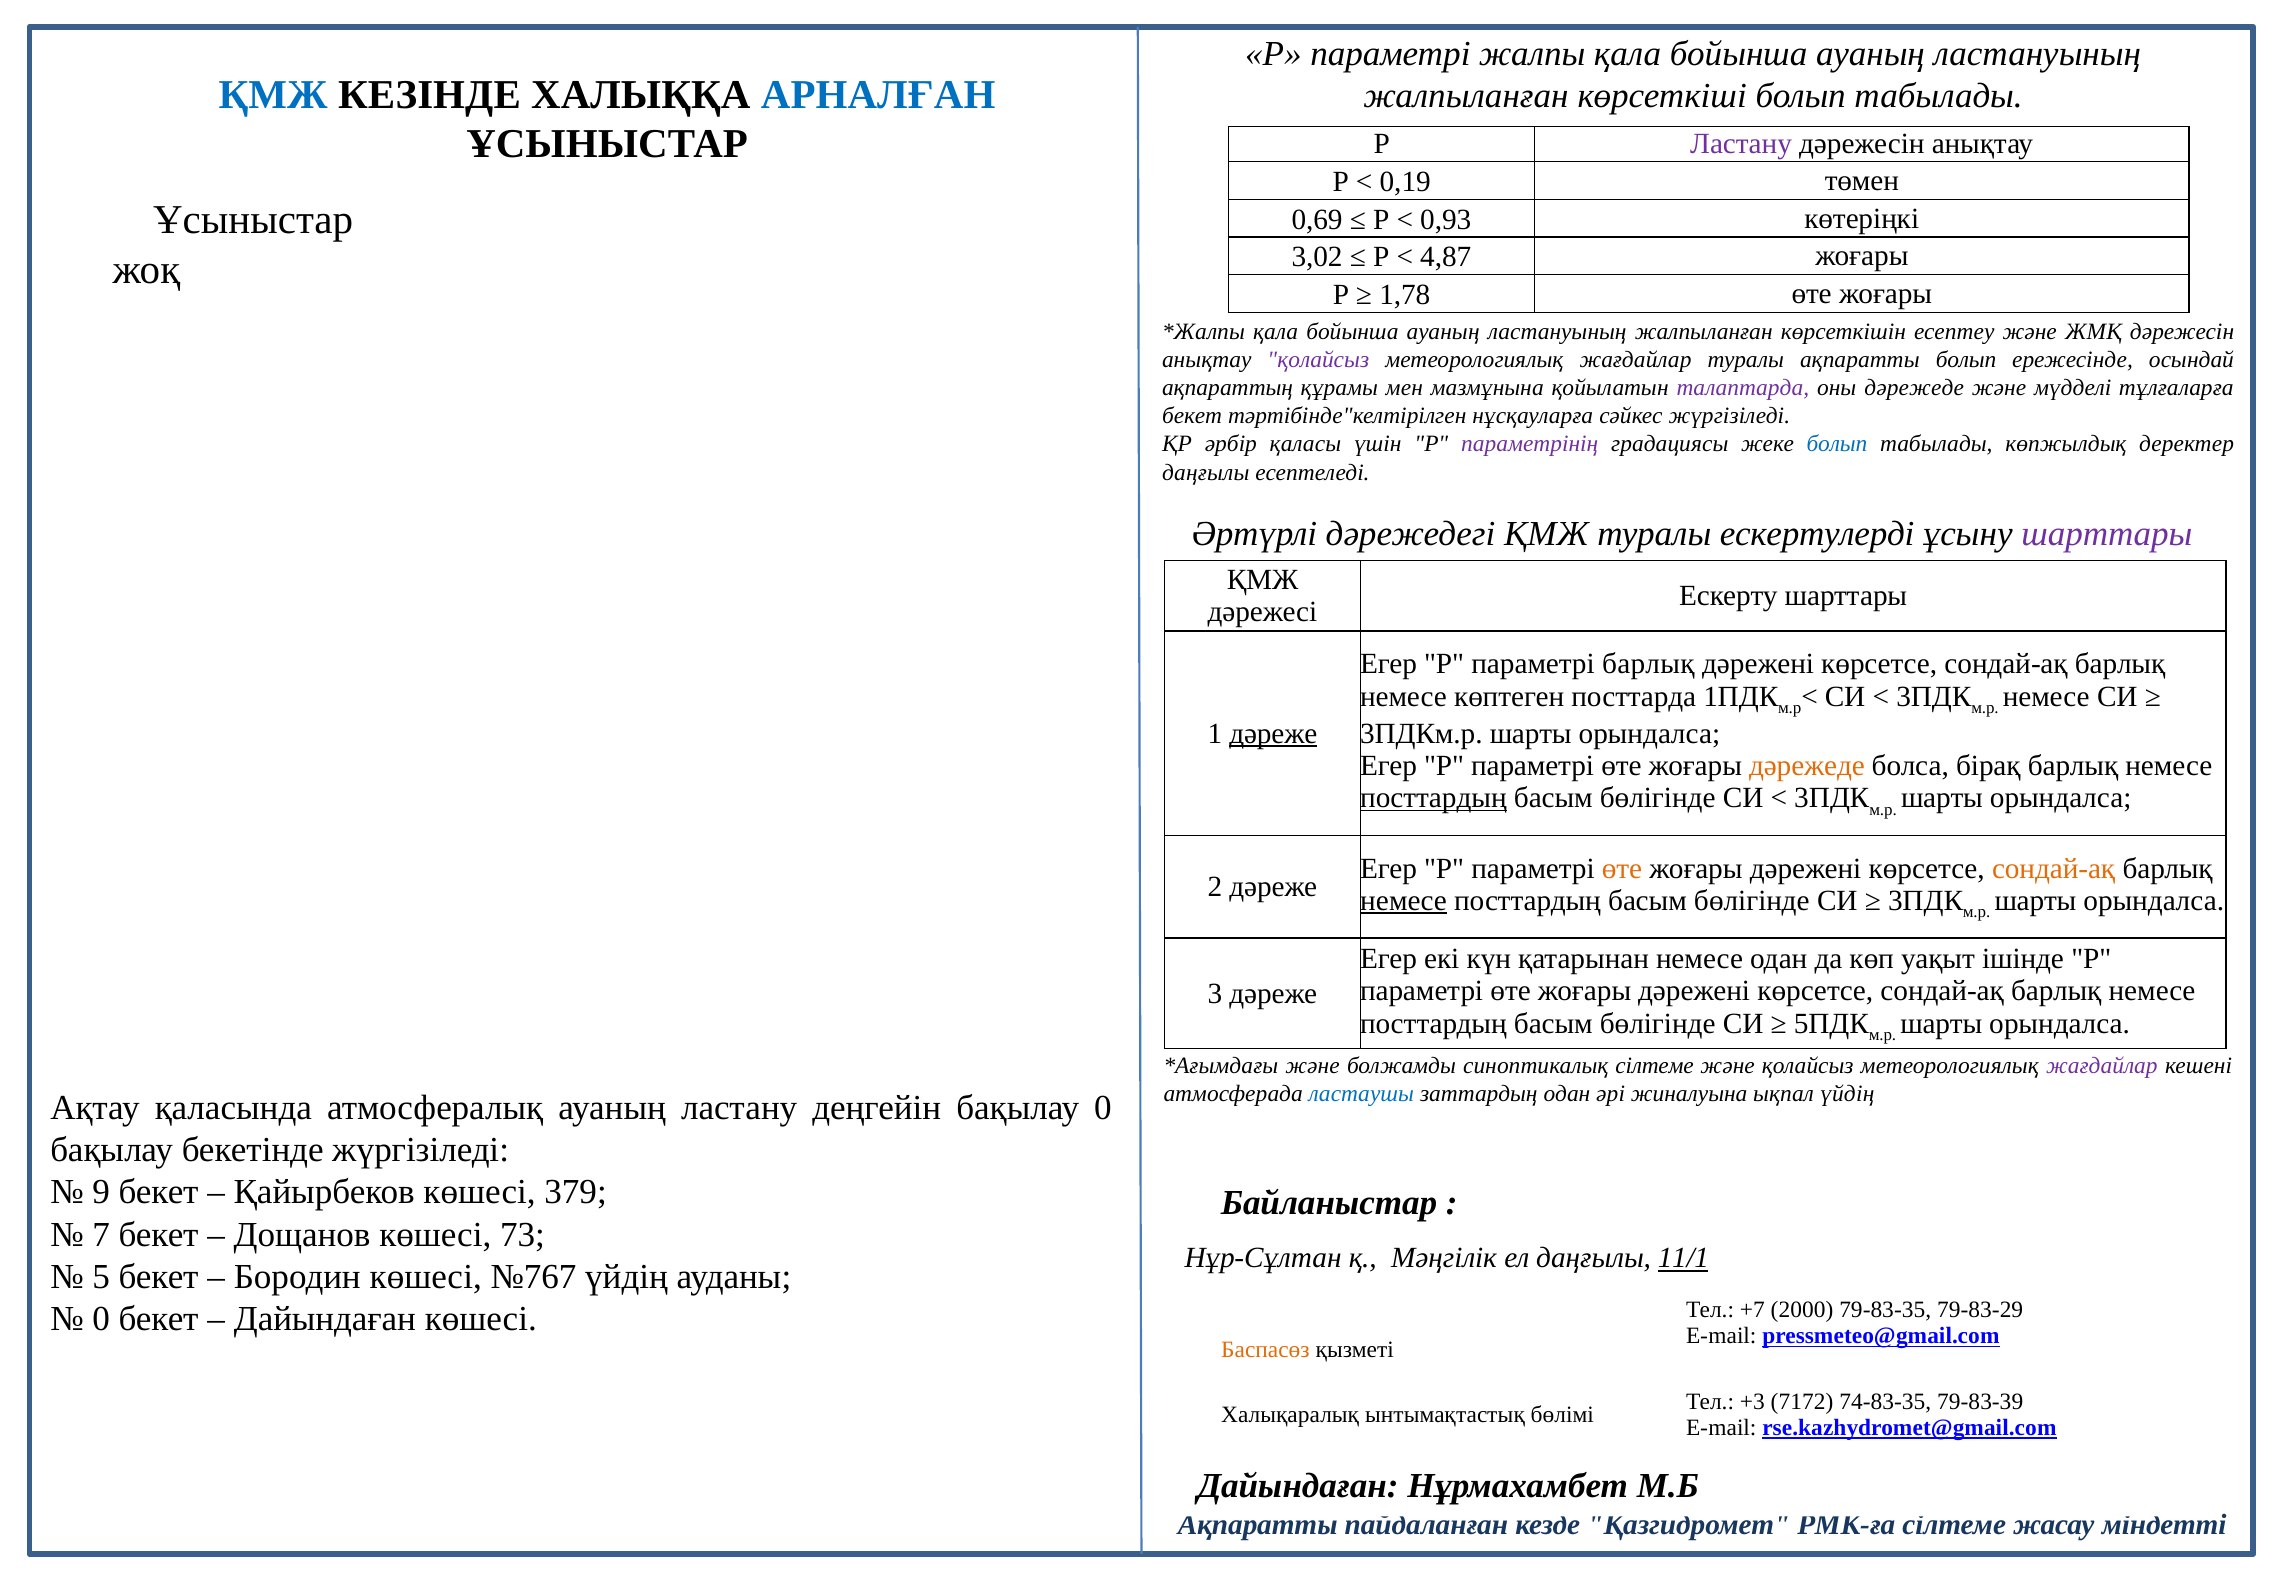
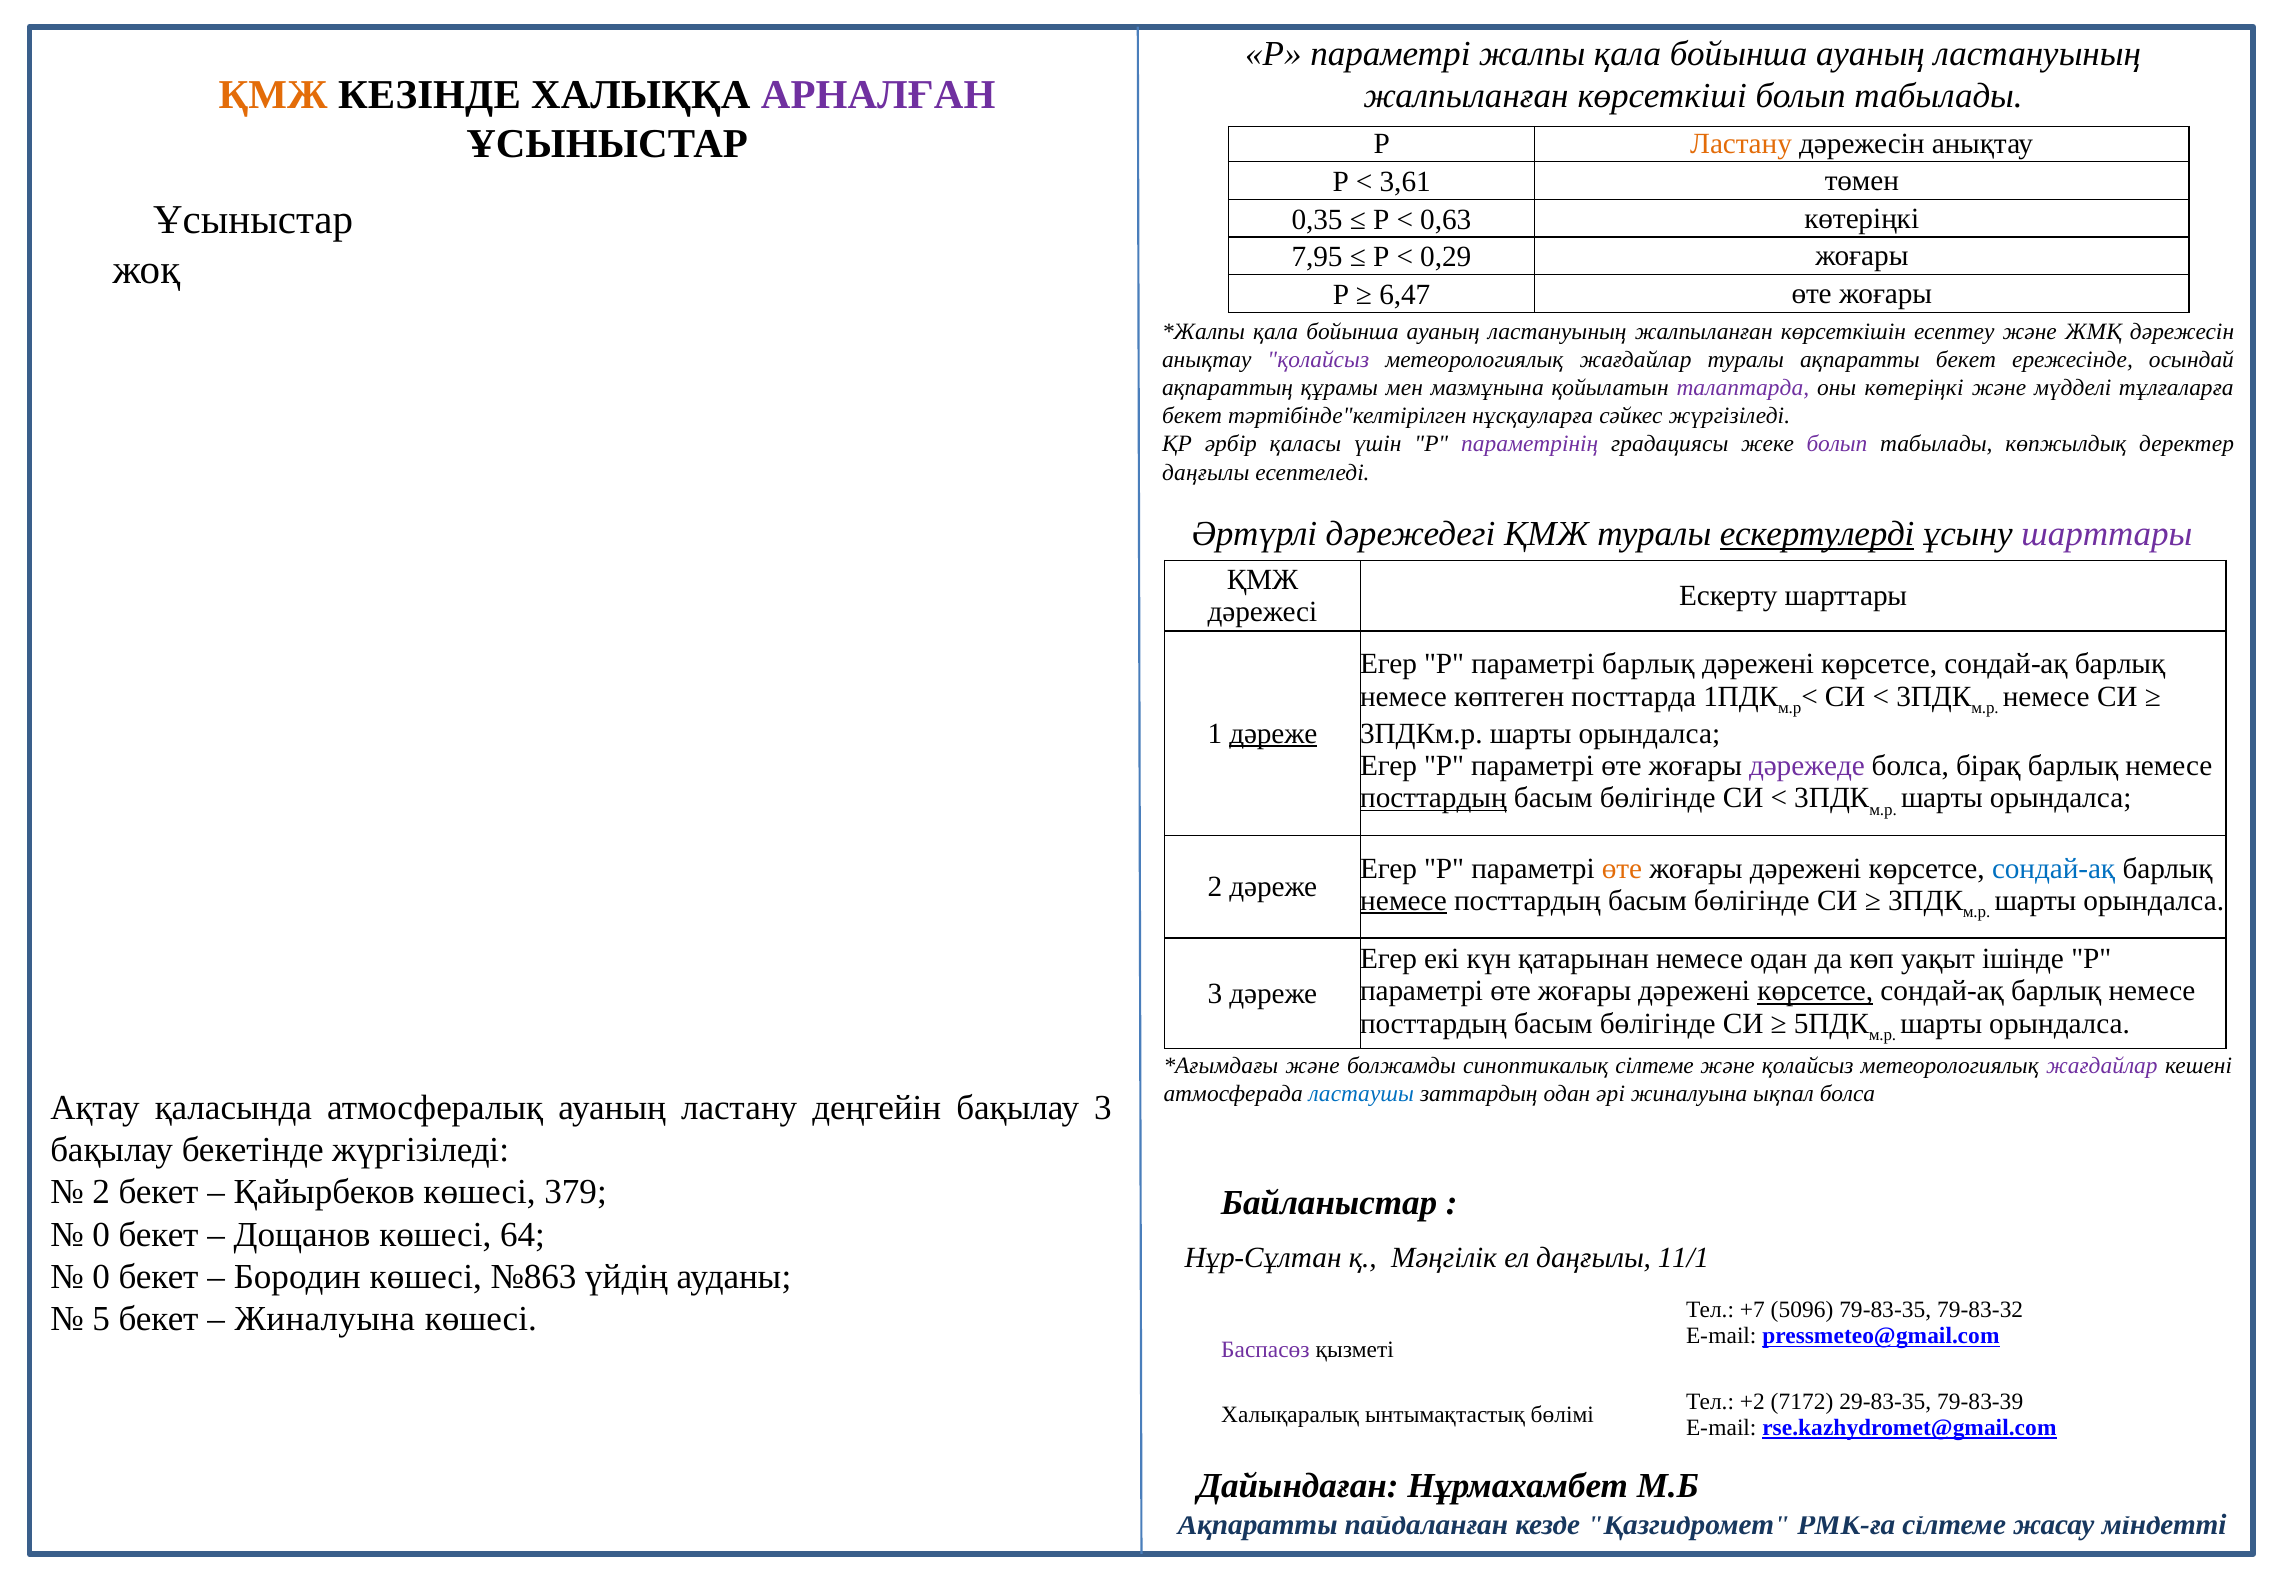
ҚМЖ at (273, 94) colour: blue -> orange
АРНАЛҒАН colour: blue -> purple
Ластану at (1741, 144) colour: purple -> orange
0,19: 0,19 -> 3,61
0,69: 0,69 -> 0,35
0,93: 0,93 -> 0,63
3,02: 3,02 -> 7,95
4,87: 4,87 -> 0,29
1,78: 1,78 -> 6,47
ақпаратты болып: болып -> бекет
оны дәрежеде: дәрежеде -> көтеріңкі
болып at (1837, 444) colour: blue -> purple
ескертулерді underline: none -> present
дәрежеде at (1807, 765) colour: orange -> purple
сондай-ақ at (2054, 868) colour: orange -> blue
көрсетсе at (1815, 991) underline: none -> present
ықпал үйдің: үйдің -> болса
бақылау 0: 0 -> 3
9 at (101, 1192): 9 -> 2
7 at (101, 1234): 7 -> 0
73: 73 -> 64
11/1 underline: present -> none
5 at (101, 1276): 5 -> 0
№767: №767 -> №863
2000: 2000 -> 5096
79-83-29: 79-83-29 -> 79-83-32
0 at (101, 1318): 0 -> 5
Дайындаған at (325, 1318): Дайындаған -> Жиналуына
Баспасөз colour: orange -> purple
+3: +3 -> +2
74-83-35: 74-83-35 -> 29-83-35
